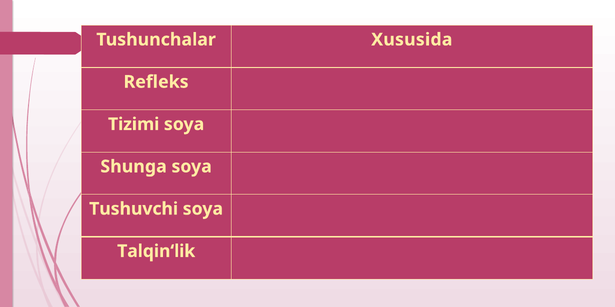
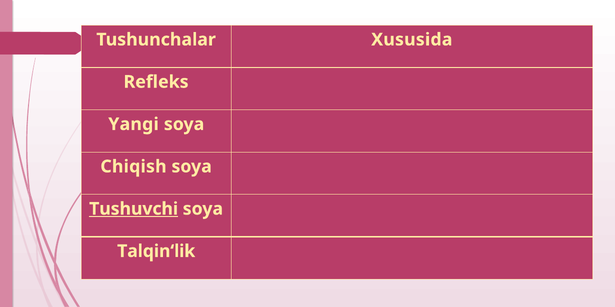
Tizimi: Tizimi -> Yangi
Shunga: Shunga -> Chiqish
Tushuvchi underline: none -> present
